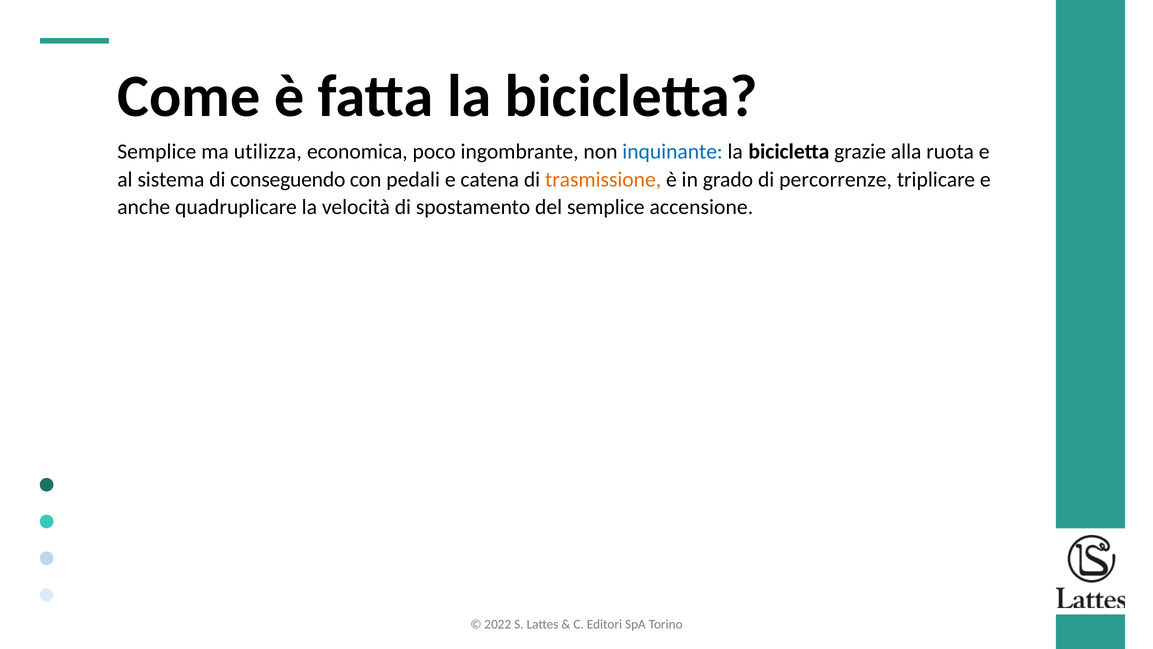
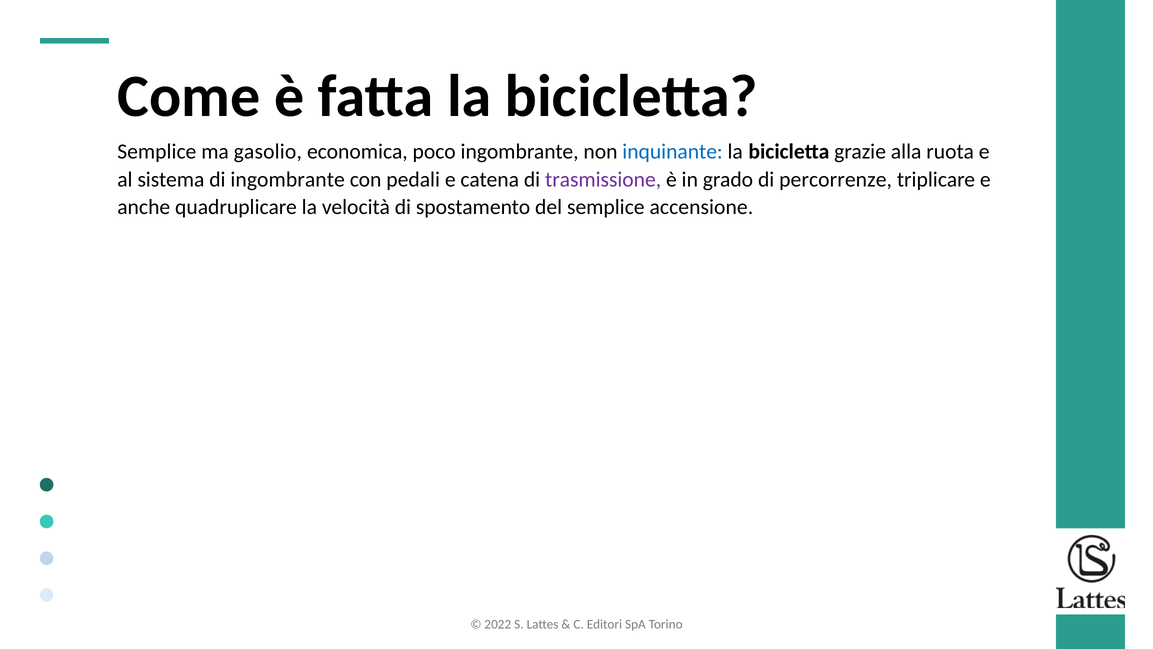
utilizza: utilizza -> gasolio
di conseguendo: conseguendo -> ingombrante
trasmissione colour: orange -> purple
